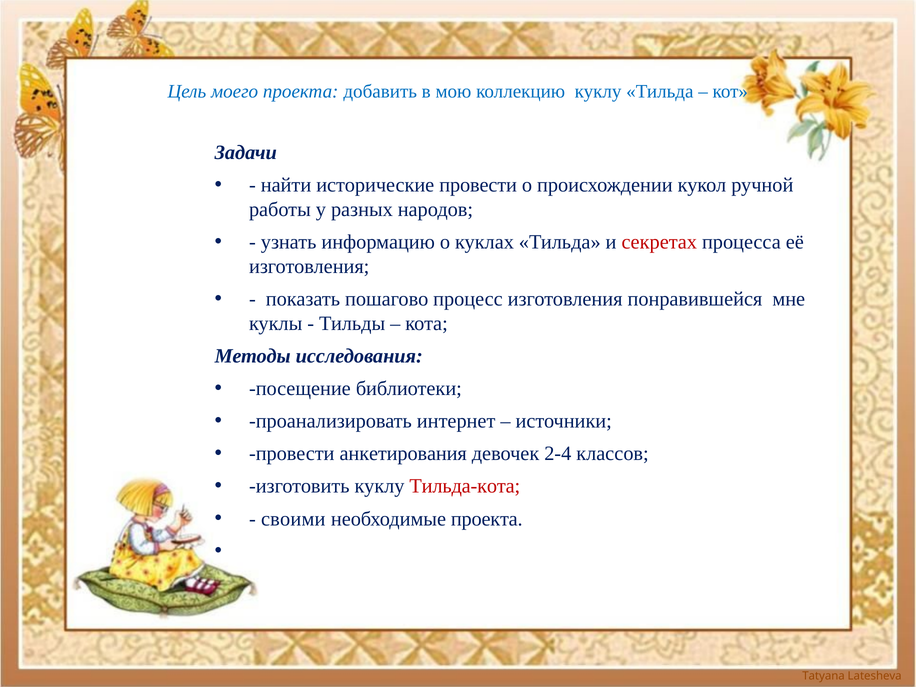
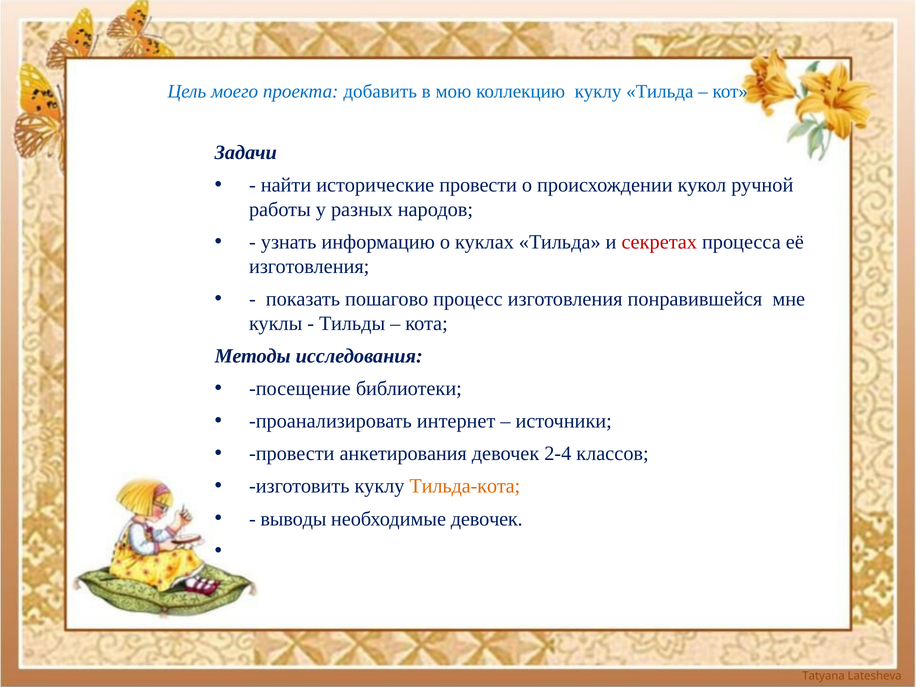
Тильда-кота colour: red -> orange
своими: своими -> выводы
необходимые проекта: проекта -> девочек
